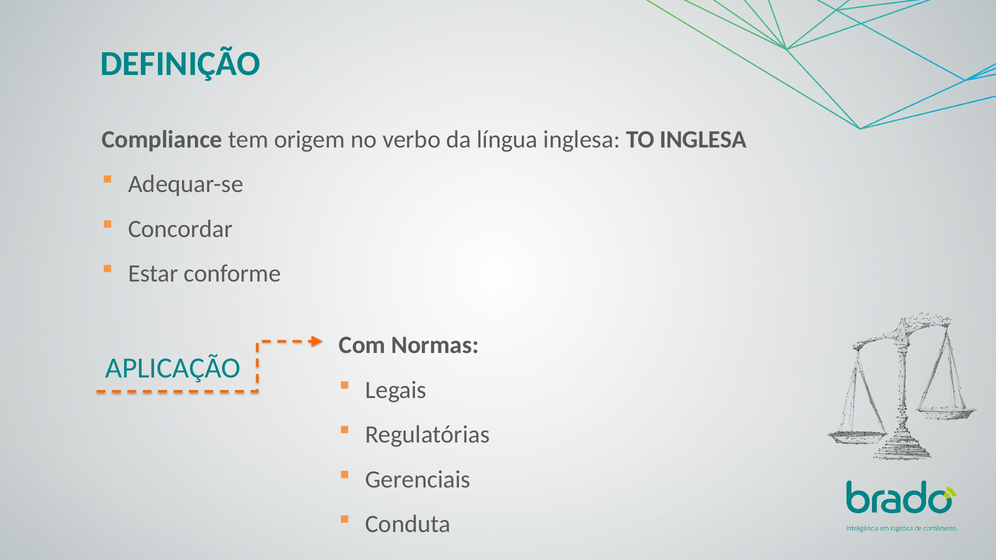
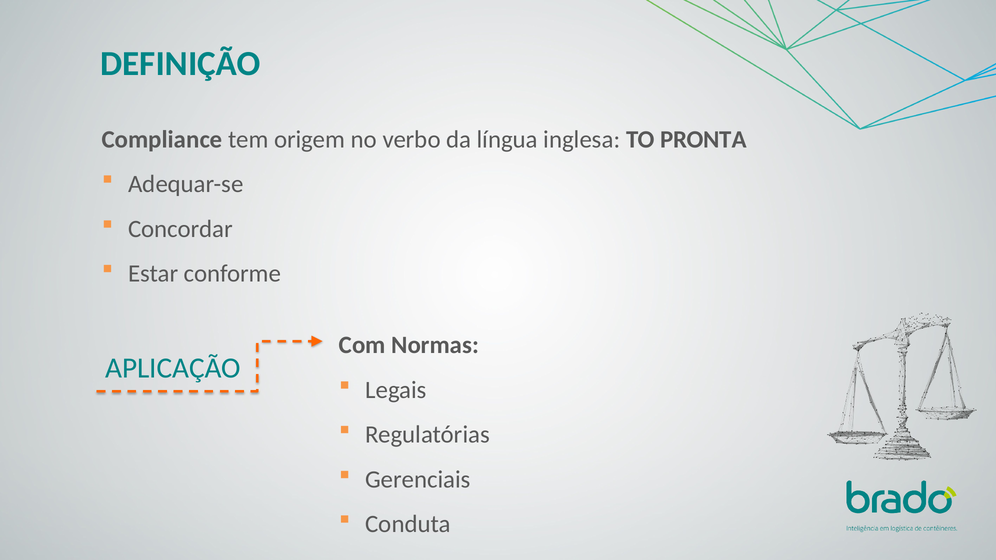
TO INGLESA: INGLESA -> PRONTA
